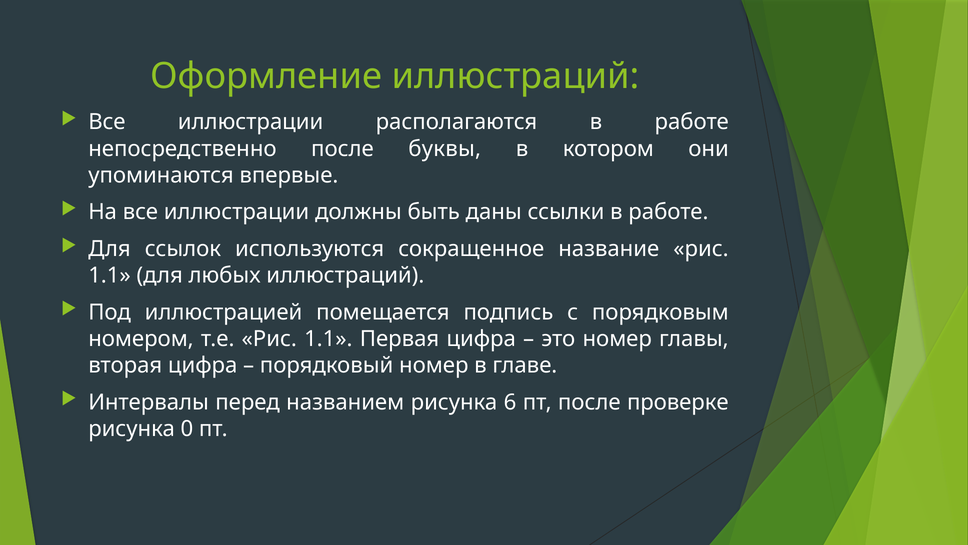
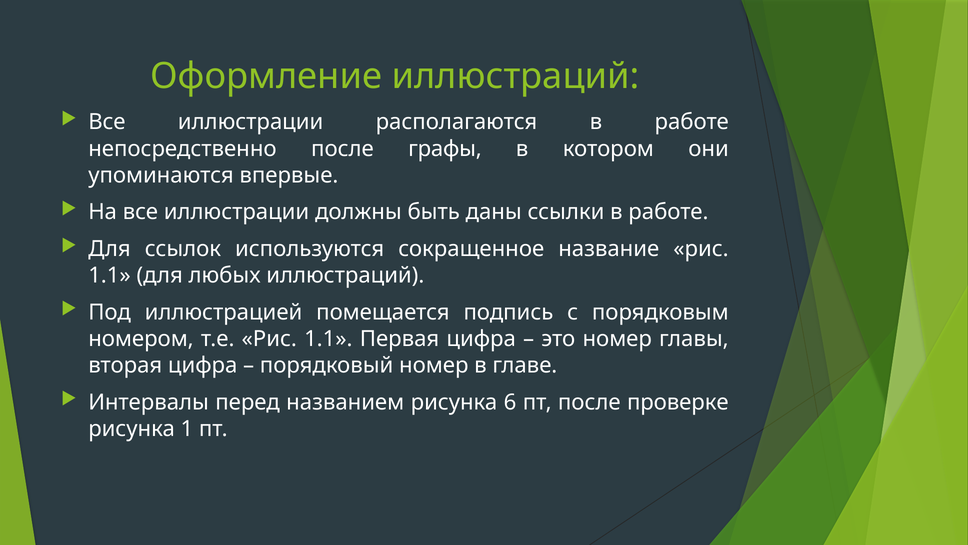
буквы: буквы -> графы
0: 0 -> 1
